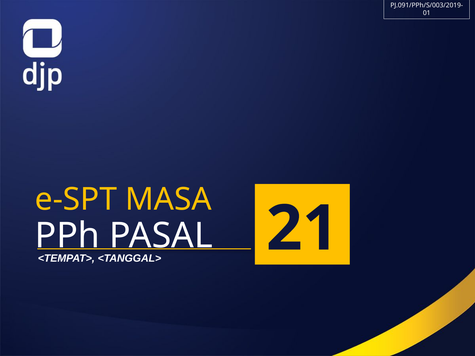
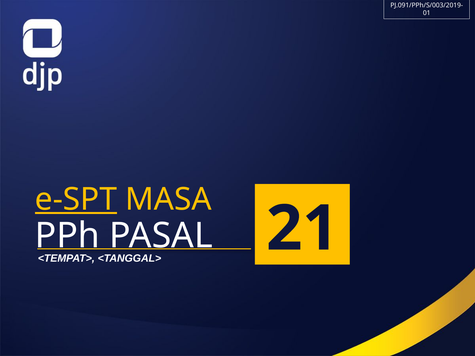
e-SPT underline: none -> present
